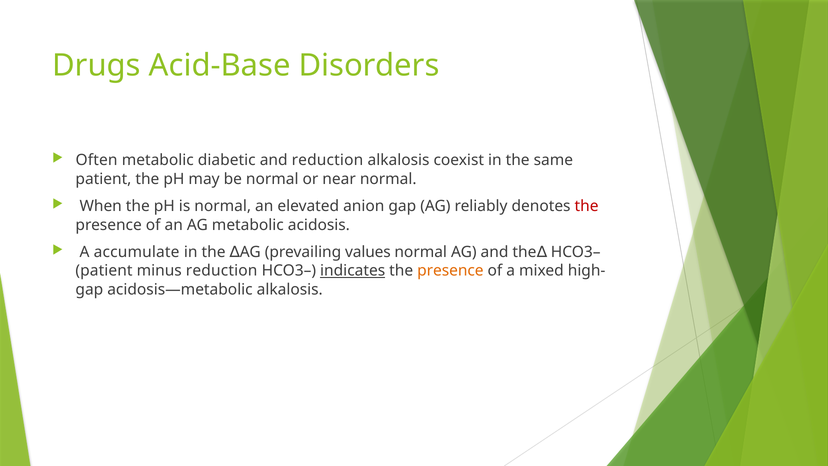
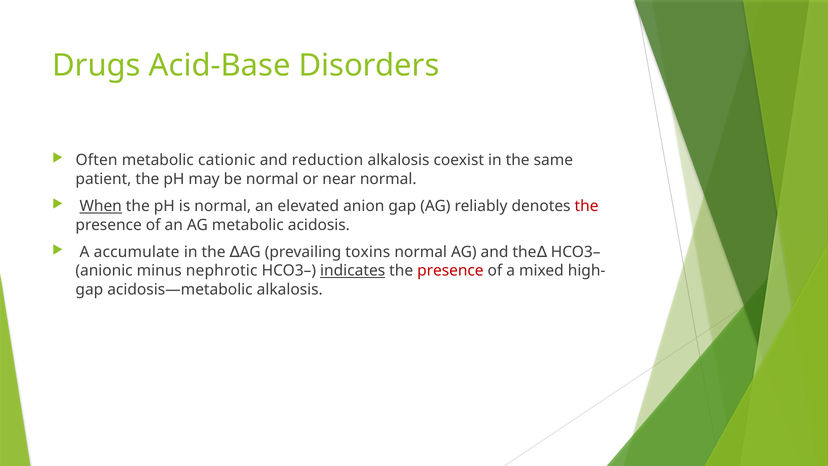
diabetic: diabetic -> cationic
When underline: none -> present
values: values -> toxins
patient at (104, 271): patient -> anionic
minus reduction: reduction -> nephrotic
presence at (450, 271) colour: orange -> red
